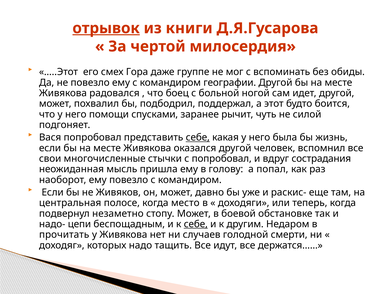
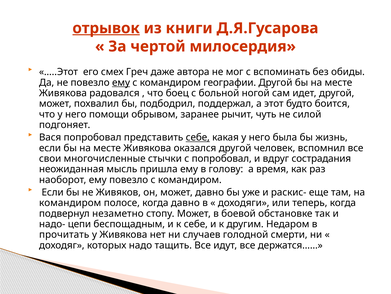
Гора: Гора -> Греч
группе: группе -> автора
ему at (121, 82) underline: none -> present
спусками: спусками -> обрывом
попал: попал -> время
центральная at (70, 202): центральная -> командиром
когда место: место -> давно
себе at (196, 224) underline: present -> none
